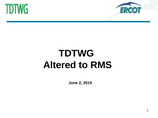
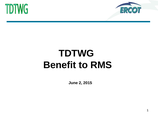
Altered: Altered -> Benefit
